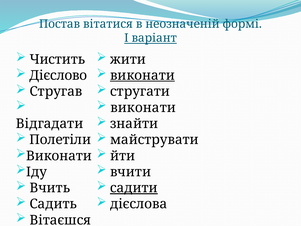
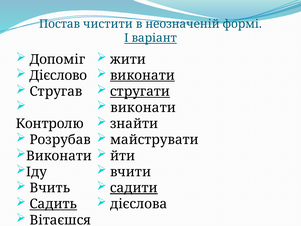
вітатися: вітатися -> чистити
Чистить: Чистить -> Допоміг
стругати underline: none -> present
Відгадати: Відгадати -> Контролю
Полетіли: Полетіли -> Розрубав
Садить underline: none -> present
